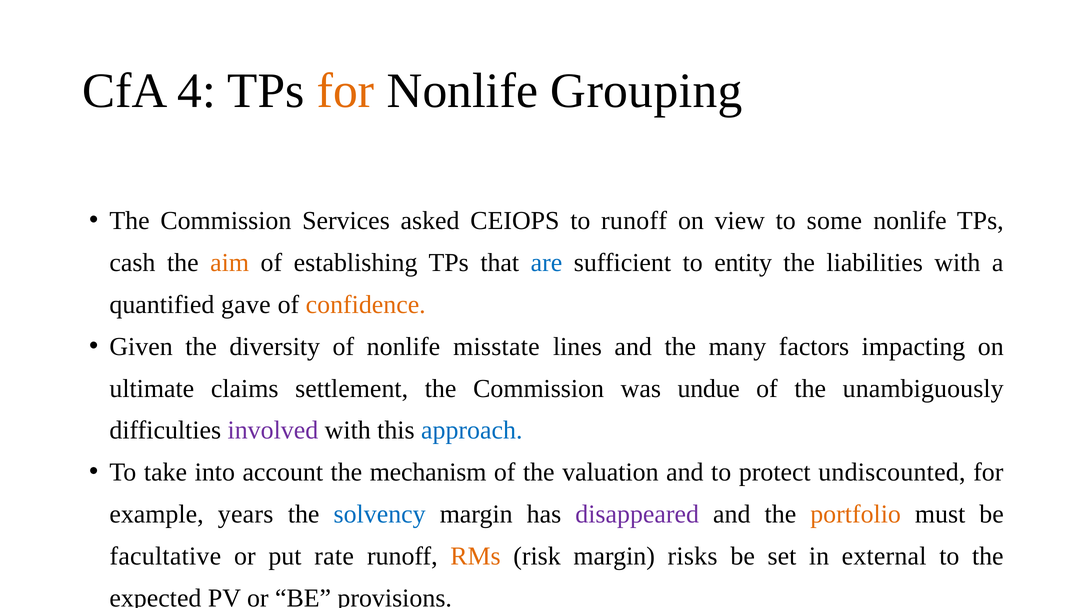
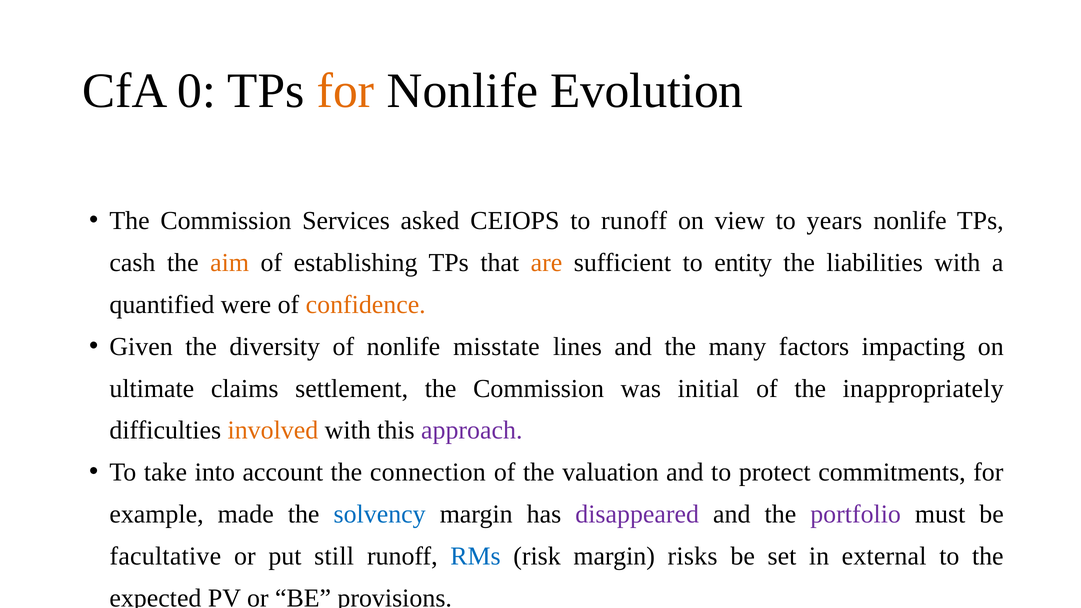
4: 4 -> 0
Grouping: Grouping -> Evolution
some: some -> years
are colour: blue -> orange
gave: gave -> were
undue: undue -> initial
unambiguously: unambiguously -> inappropriately
involved colour: purple -> orange
approach colour: blue -> purple
mechanism: mechanism -> connection
undiscounted: undiscounted -> commitments
years: years -> made
portfolio colour: orange -> purple
rate: rate -> still
RMs colour: orange -> blue
